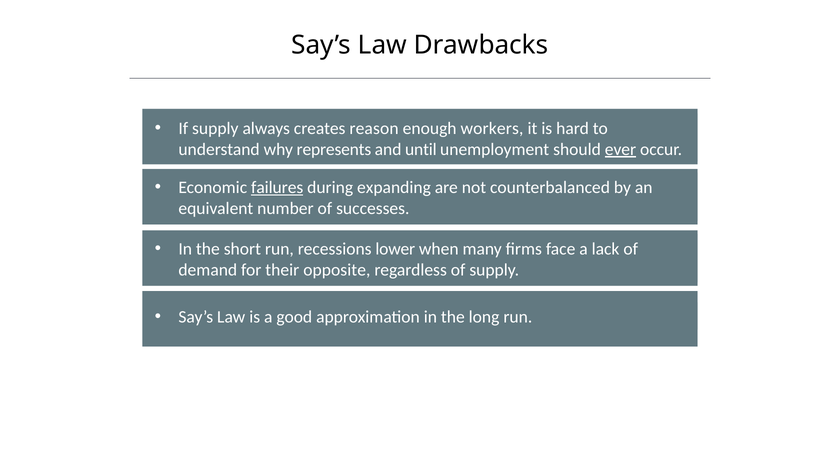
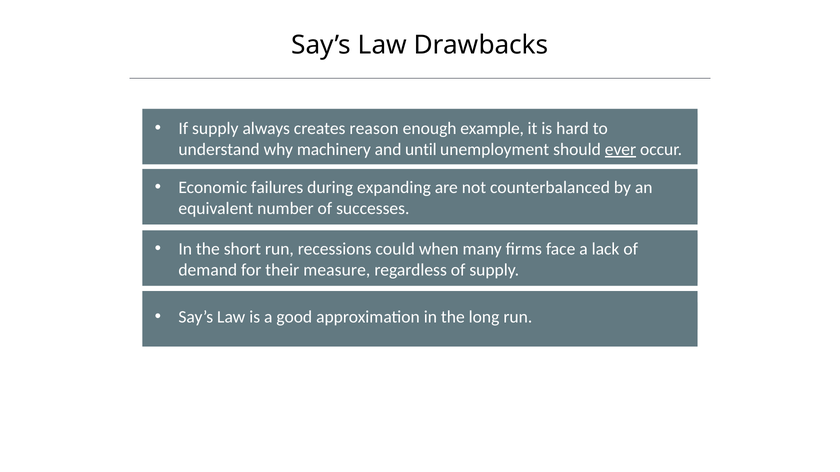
workers: workers -> example
represents: represents -> machinery
failures underline: present -> none
lower: lower -> could
opposite: opposite -> measure
